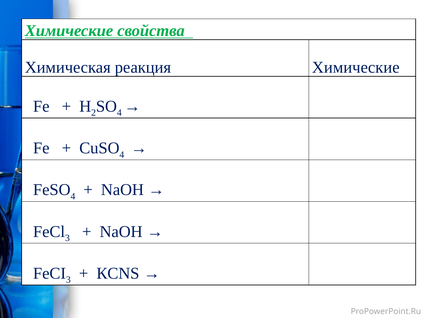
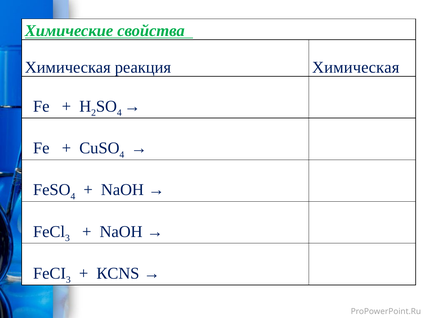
реакция Химические: Химические -> Химическая
